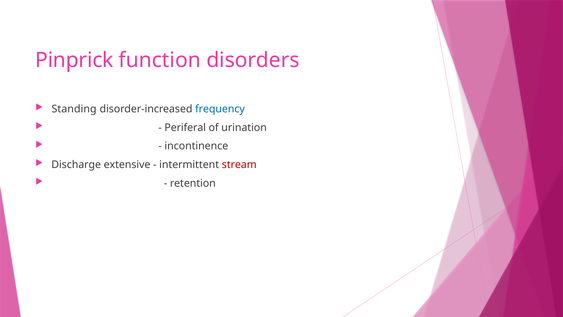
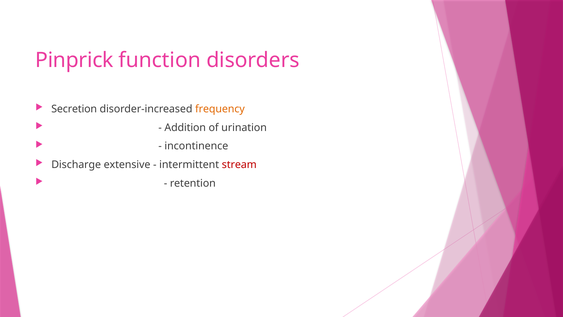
Standing: Standing -> Secretion
frequency colour: blue -> orange
Periferal: Periferal -> Addition
